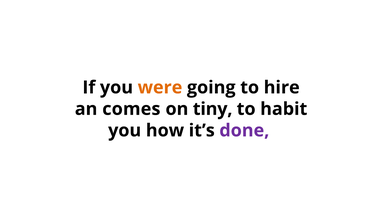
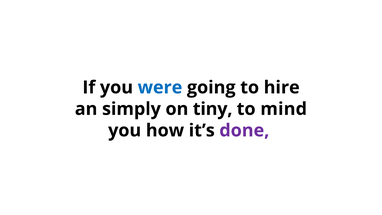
were colour: orange -> blue
comes: comes -> simply
habit: habit -> mind
